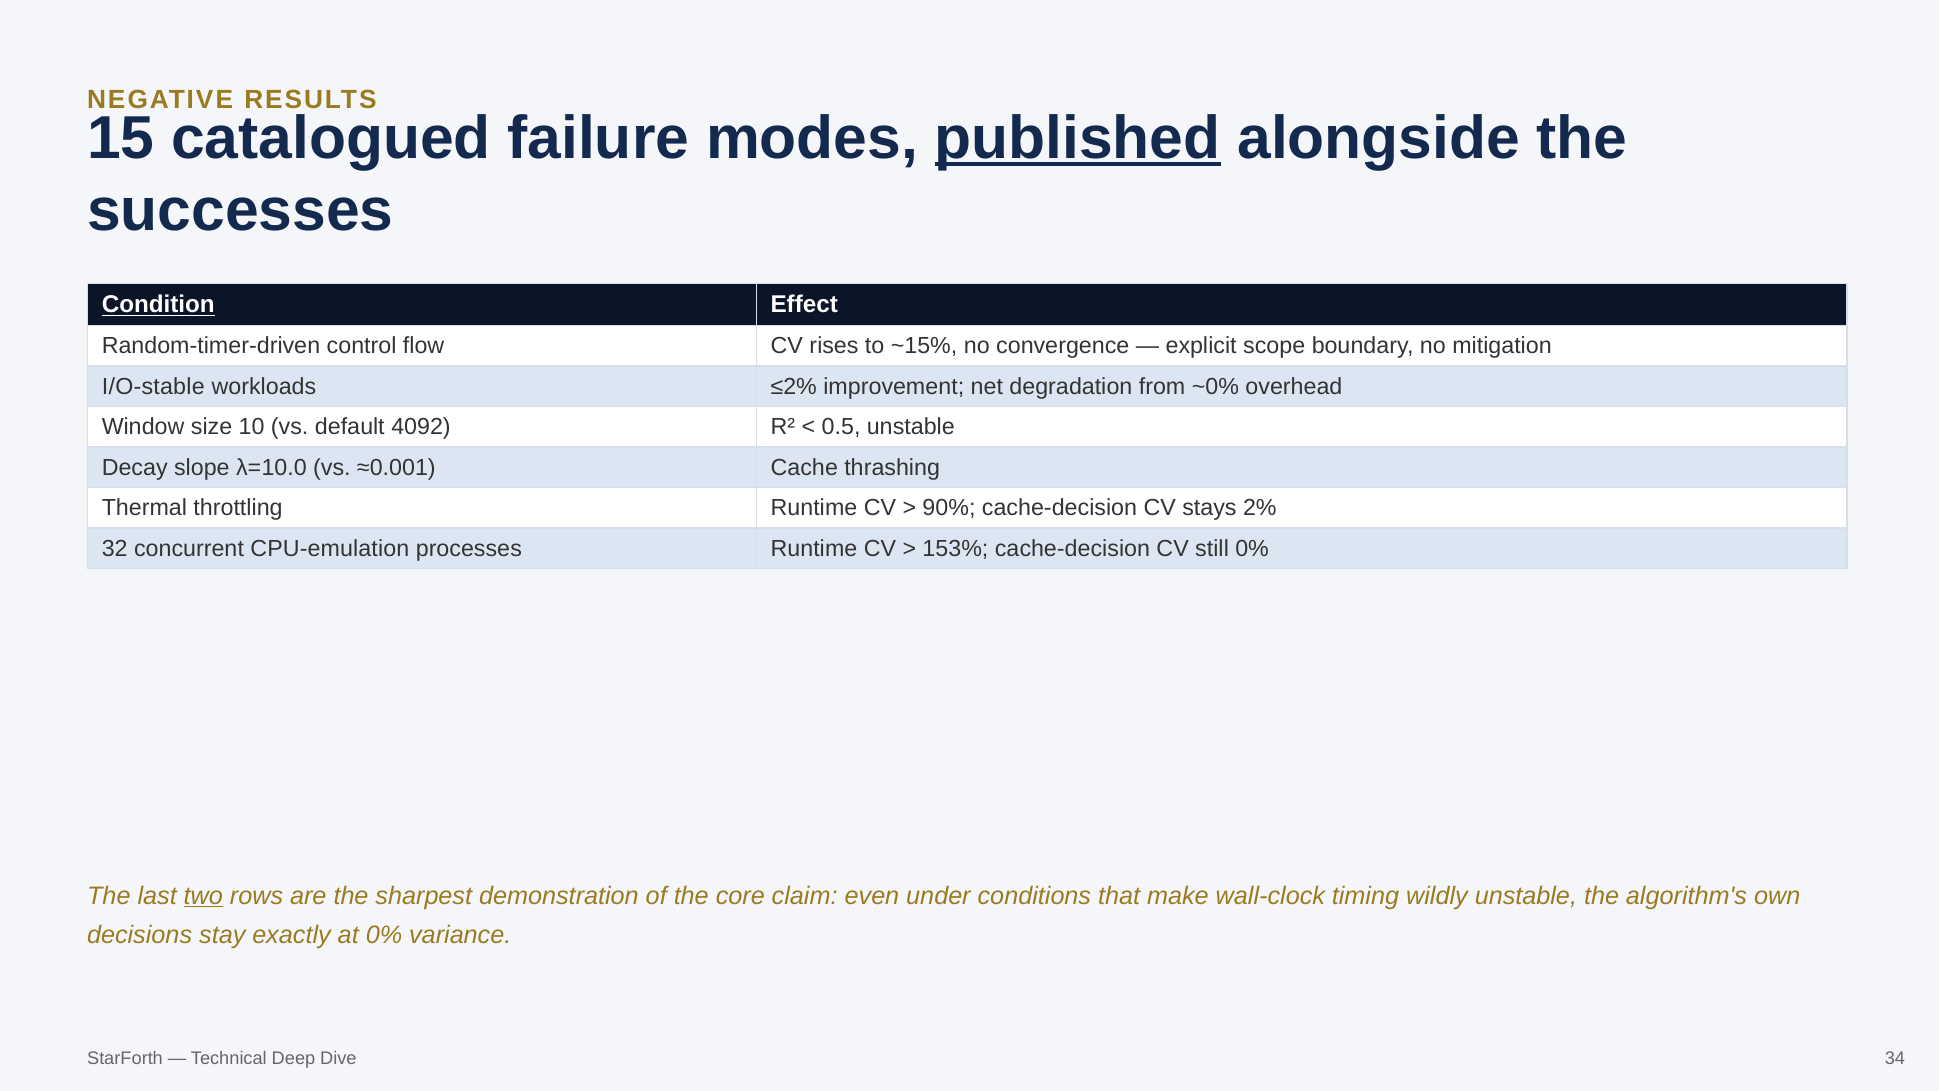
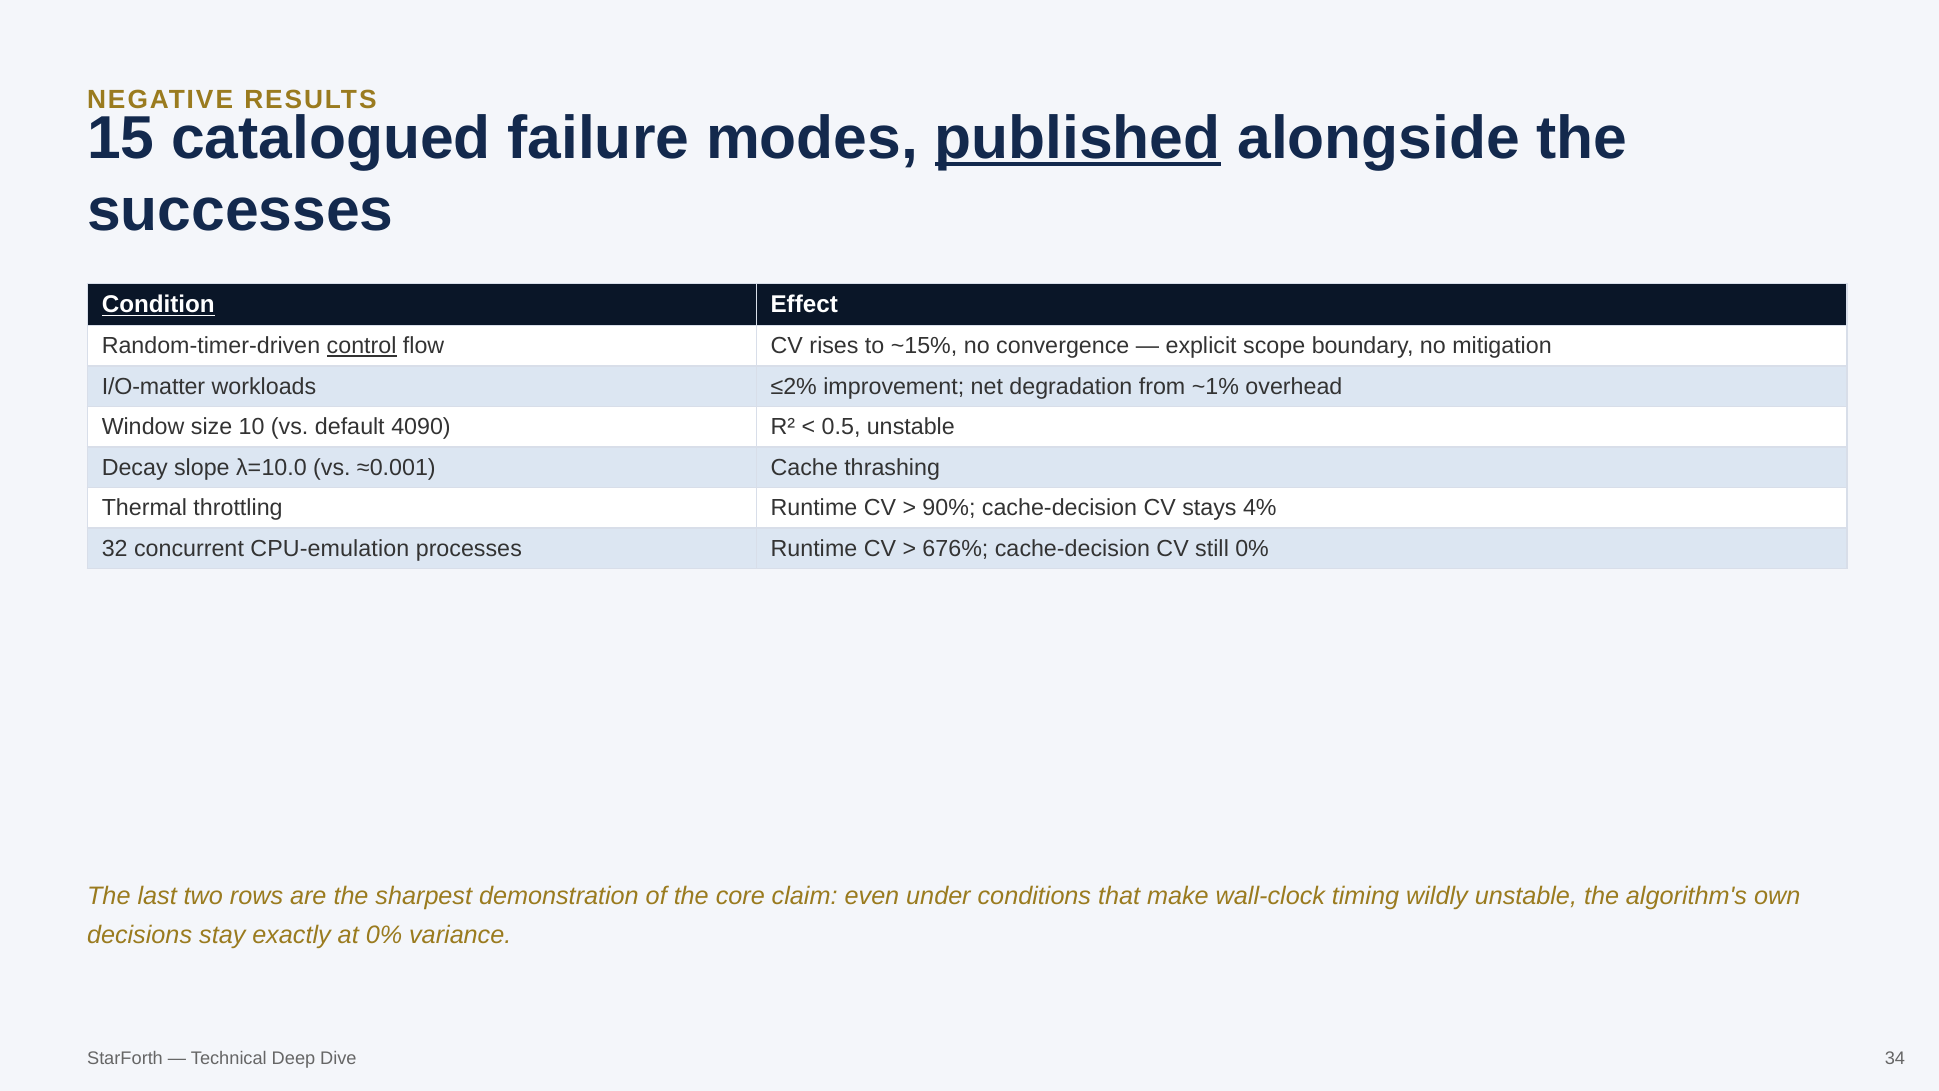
control underline: none -> present
I/O-stable: I/O-stable -> I/O-matter
~0%: ~0% -> ~1%
4092: 4092 -> 4090
2%: 2% -> 4%
153%: 153% -> 676%
two underline: present -> none
